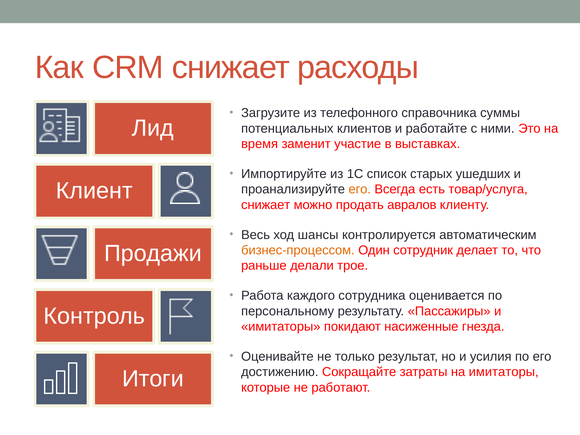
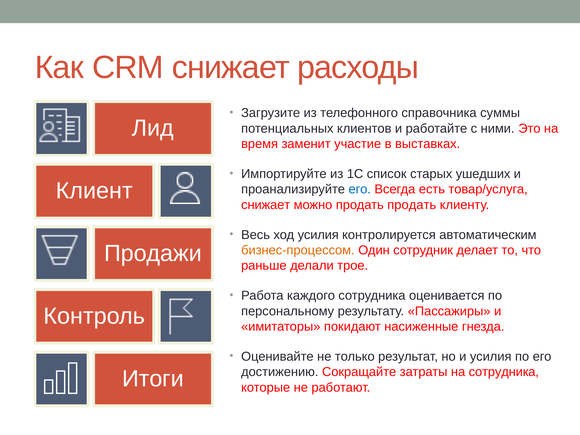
его at (360, 189) colour: orange -> blue
продать авралов: авралов -> продать
ход шансы: шансы -> усилия
на имитаторы: имитаторы -> сотрудника
